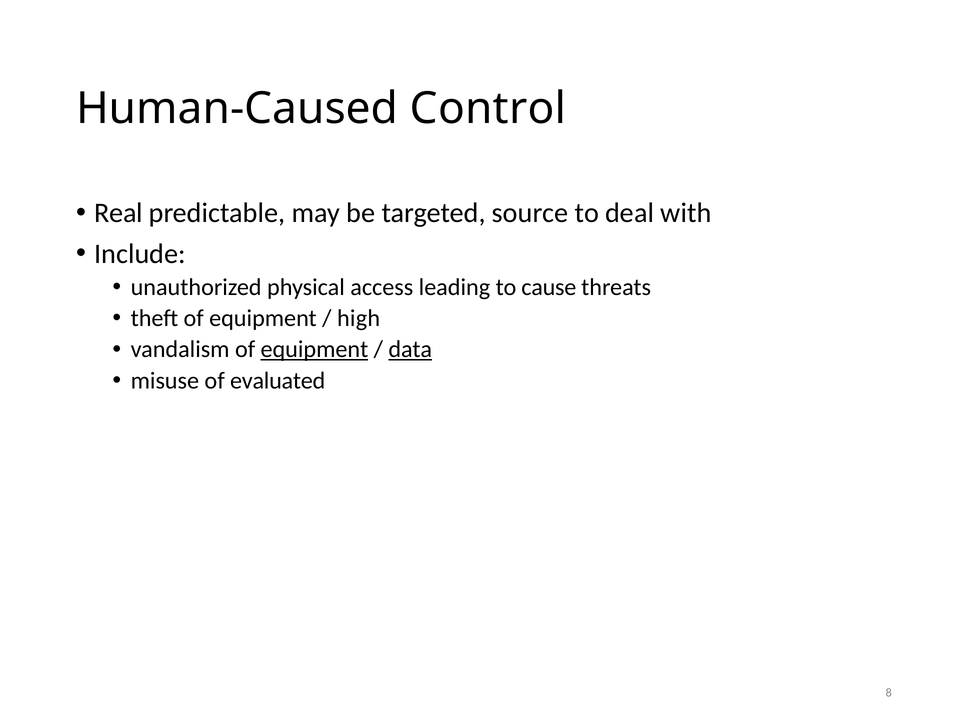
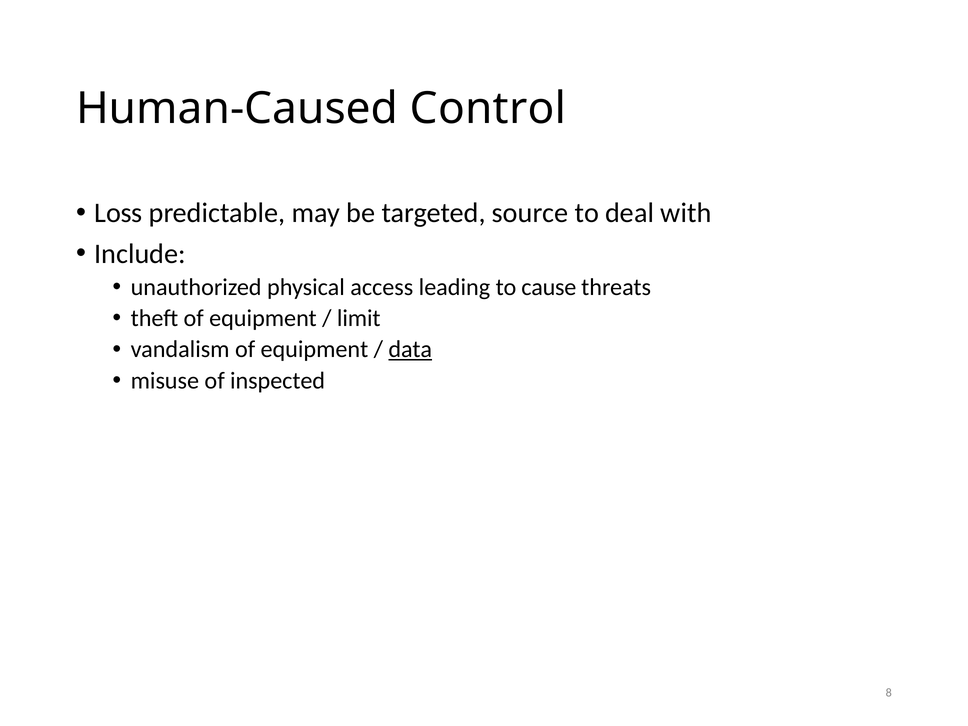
Real: Real -> Loss
high: high -> limit
equipment at (314, 349) underline: present -> none
evaluated: evaluated -> inspected
